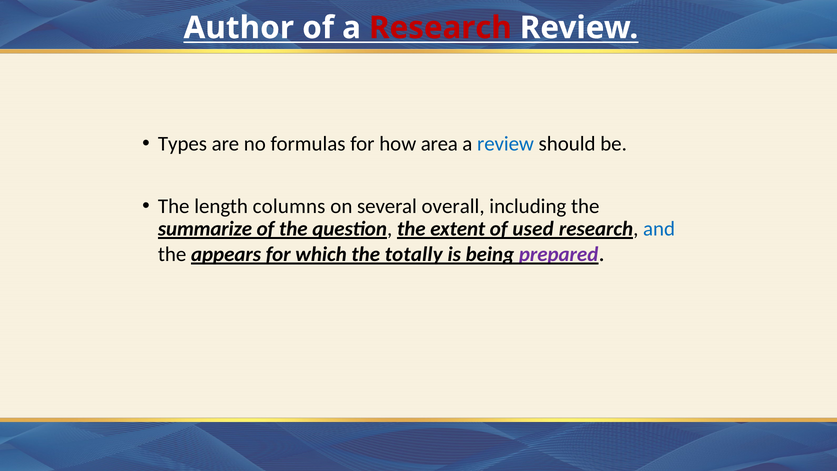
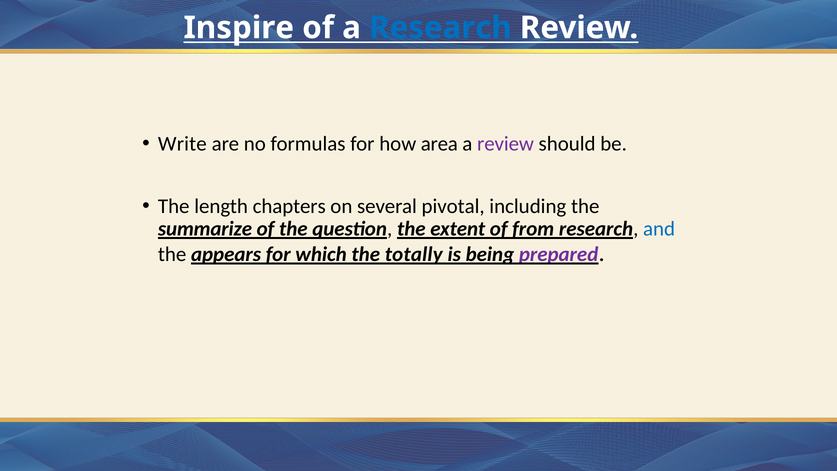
Author: Author -> Inspire
Research at (440, 28) colour: red -> blue
Types: Types -> Write
review at (506, 144) colour: blue -> purple
columns: columns -> chapters
overall: overall -> pivotal
used: used -> from
